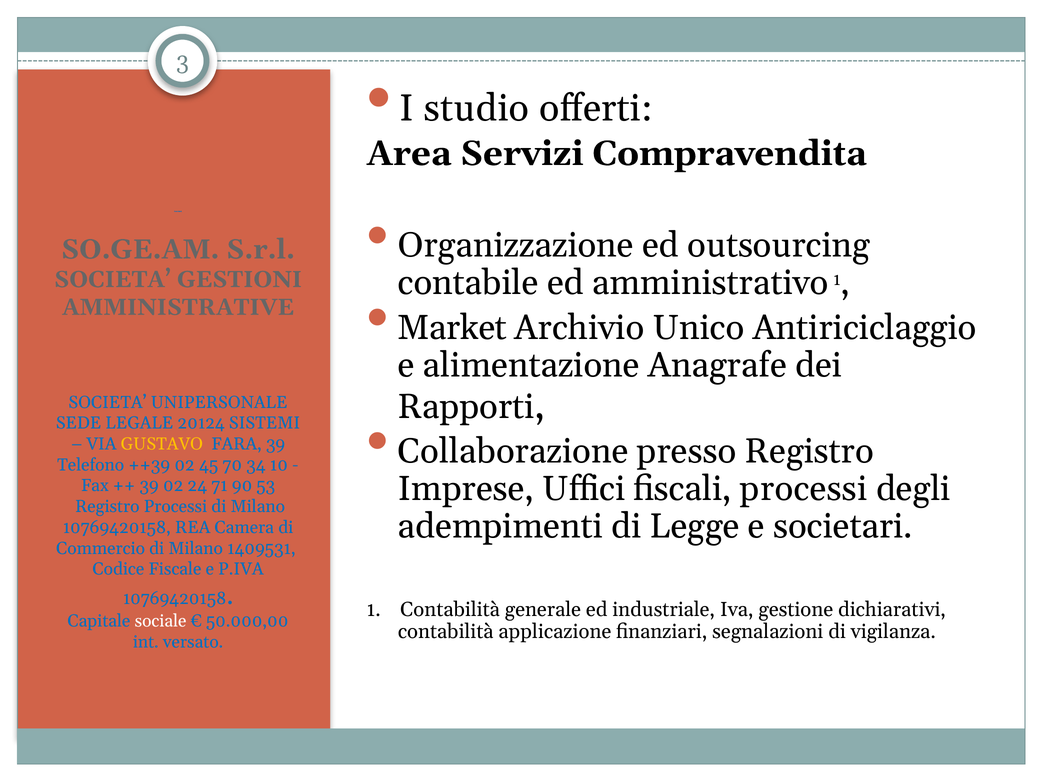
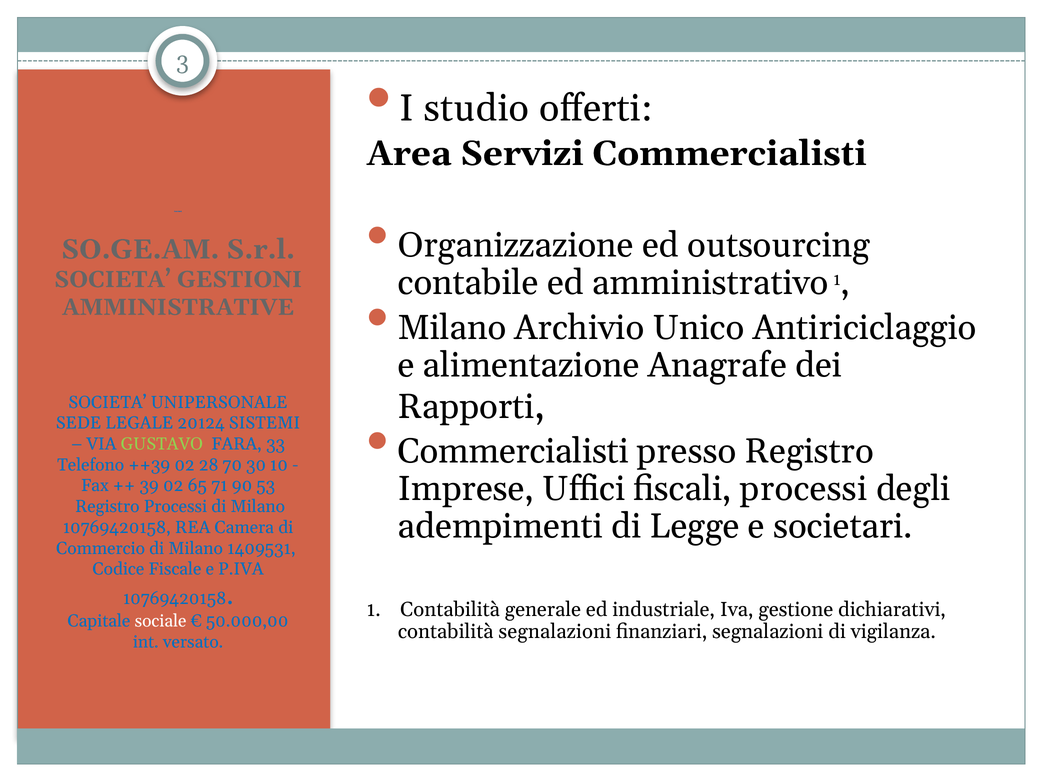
Servizi Compravendita: Compravendita -> Commercialisti
Market at (452, 328): Market -> Milano
Collaborazione at (513, 451): Collaborazione -> Commercialisti
GUSTAVO colour: yellow -> light green
FARA 39: 39 -> 33
45: 45 -> 28
34: 34 -> 30
24: 24 -> 65
contabilità applicazione: applicazione -> segnalazioni
